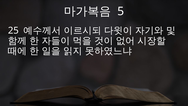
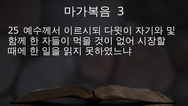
5: 5 -> 3
